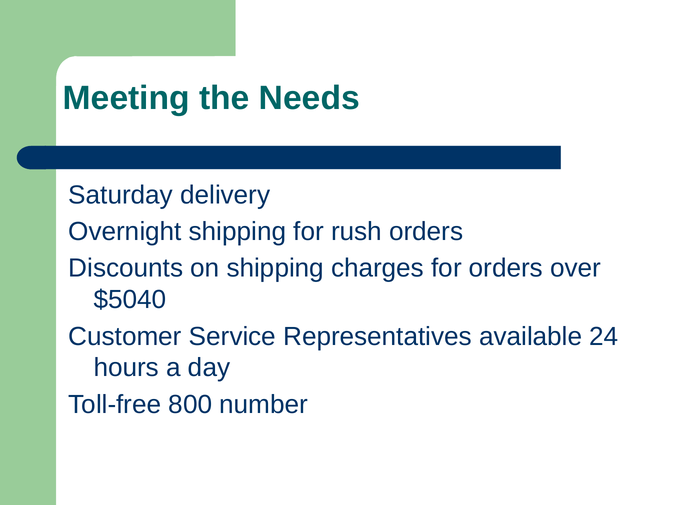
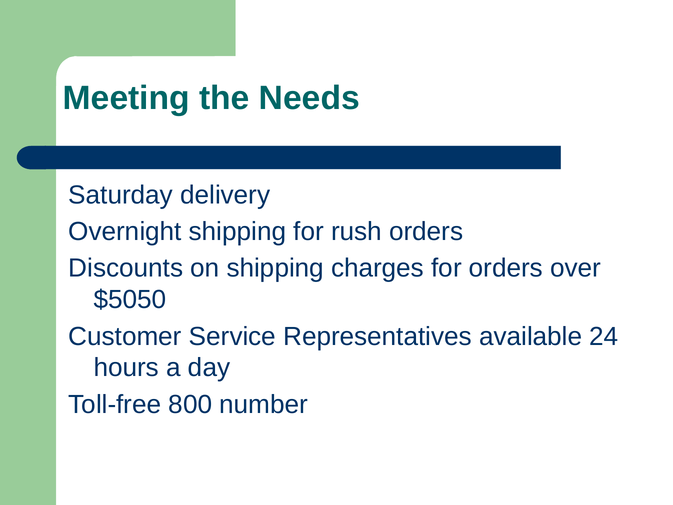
$5040: $5040 -> $5050
